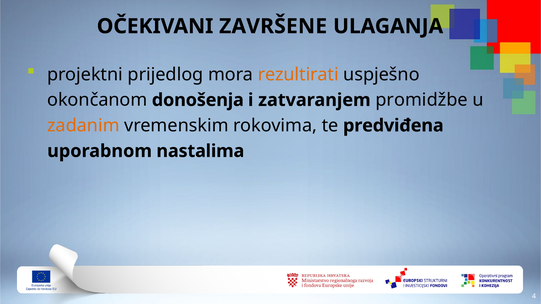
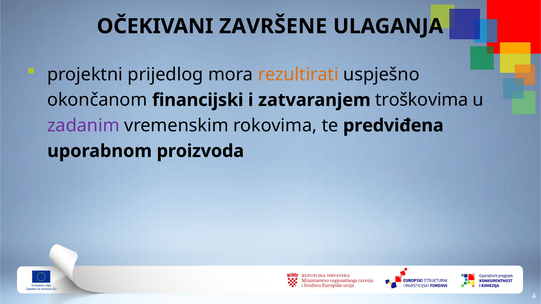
donošenja: donošenja -> financijski
promidžbe: promidžbe -> troškovima
zadanim colour: orange -> purple
nastalima: nastalima -> proizvoda
